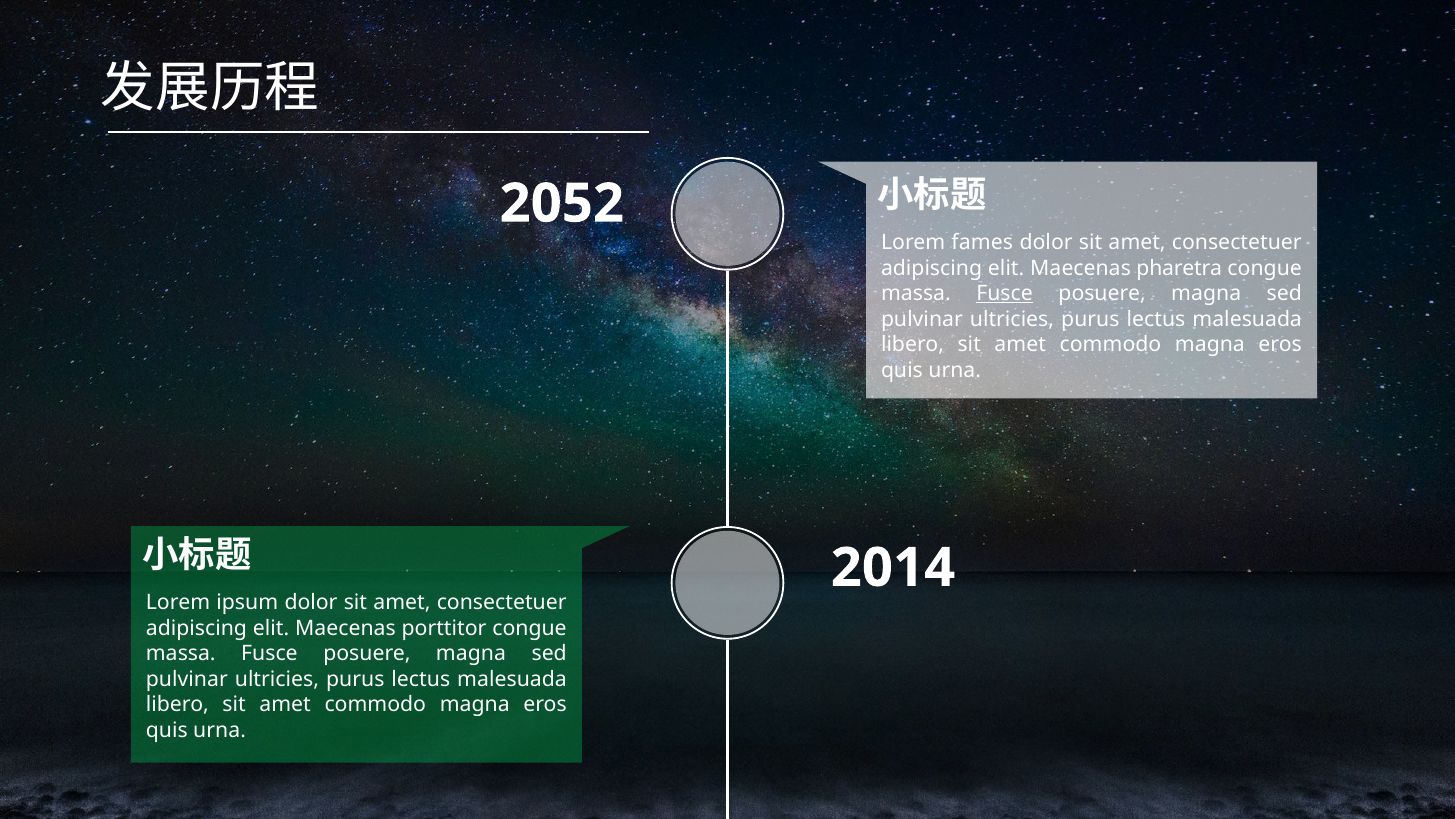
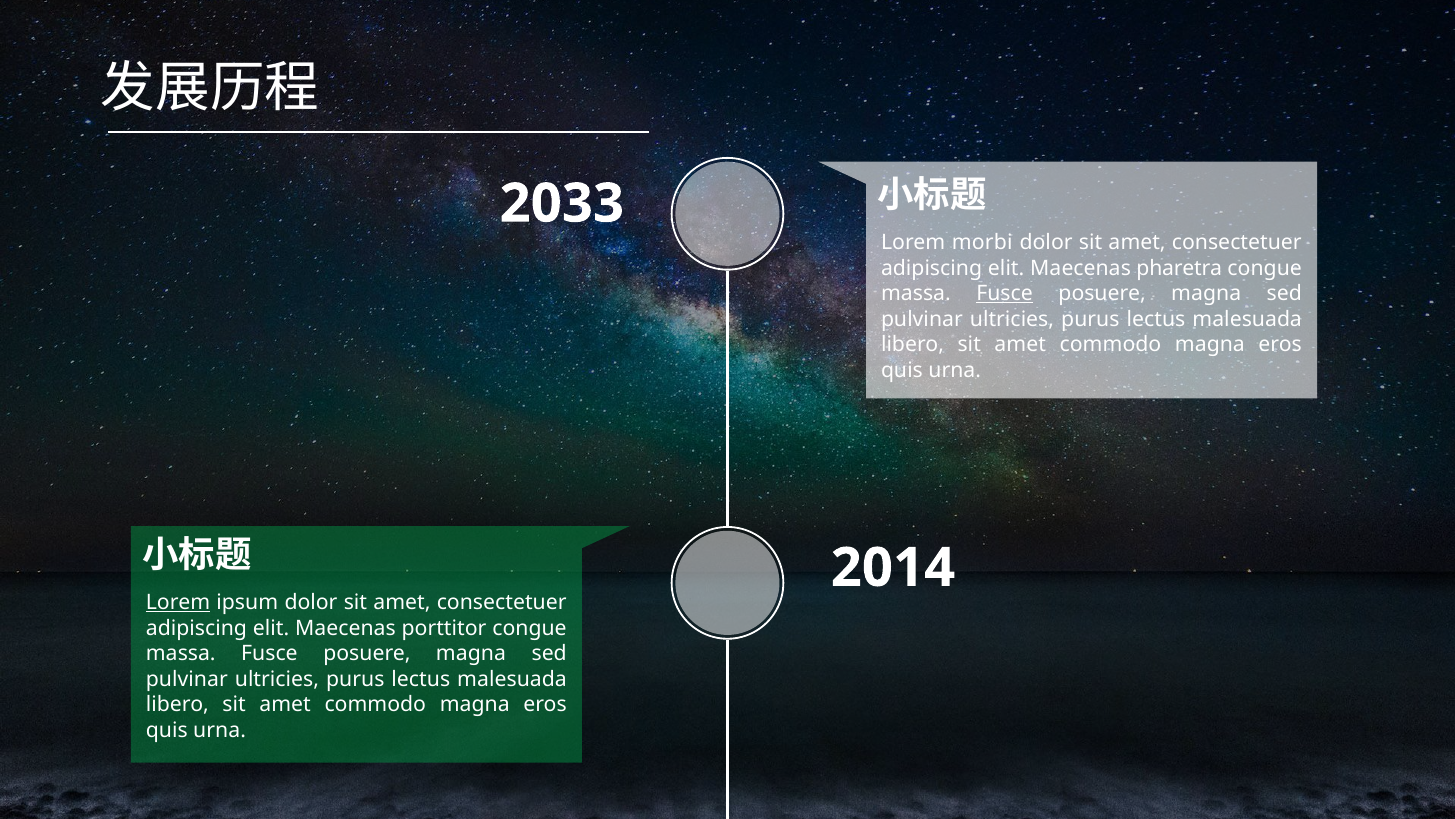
2052: 2052 -> 2033
fames: fames -> morbi
Lorem at (178, 602) underline: none -> present
